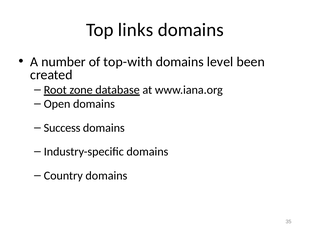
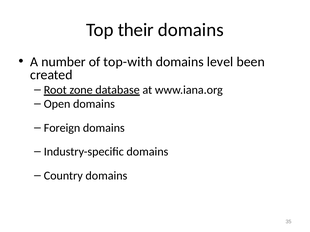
links: links -> their
Success: Success -> Foreign
